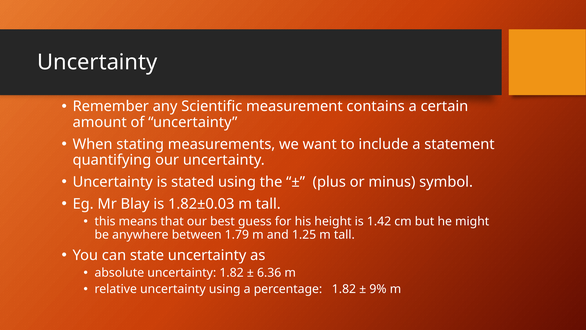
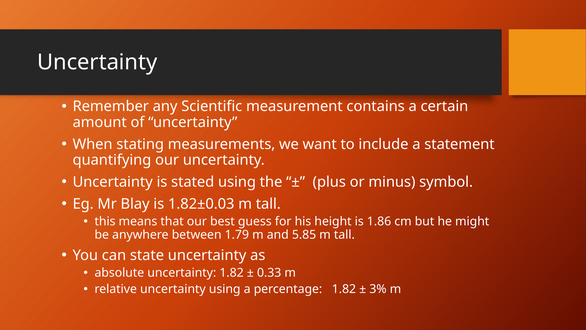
1.42: 1.42 -> 1.86
1.25: 1.25 -> 5.85
6.36: 6.36 -> 0.33
9%: 9% -> 3%
